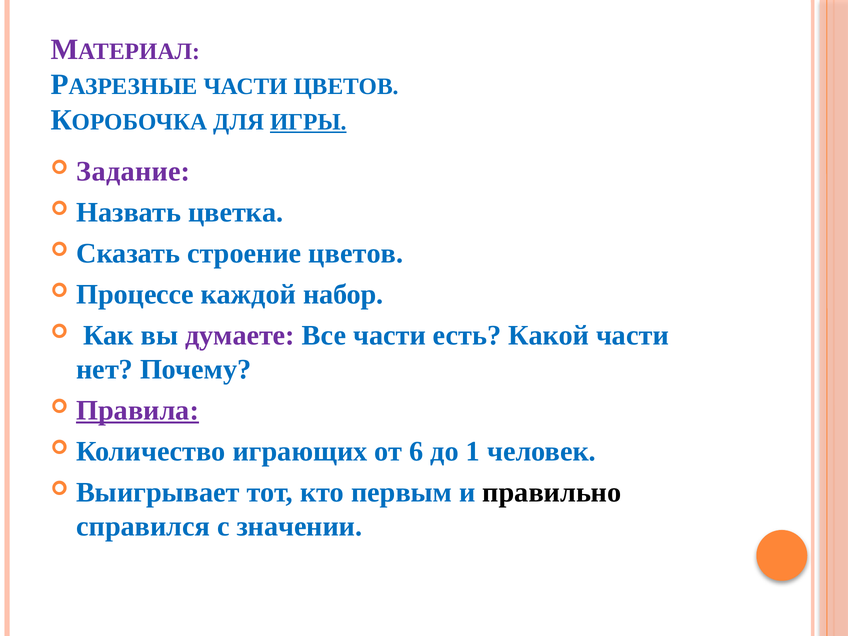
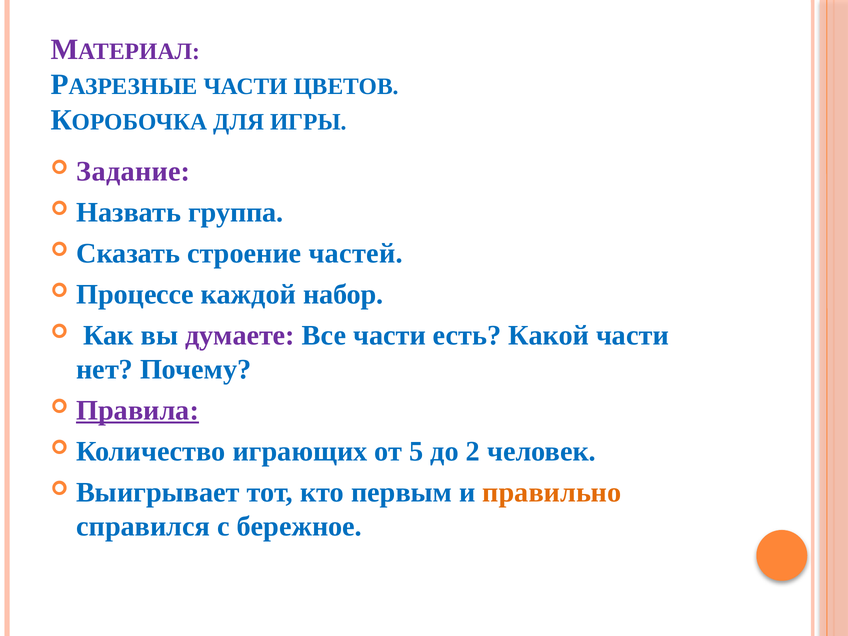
ИГРЫ underline: present -> none
цветка: цветка -> группа
строение цветов: цветов -> частей
6: 6 -> 5
1: 1 -> 2
правильно colour: black -> orange
значении: значении -> бережное
